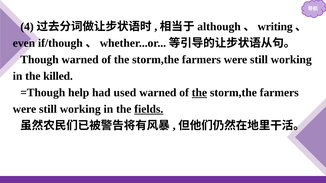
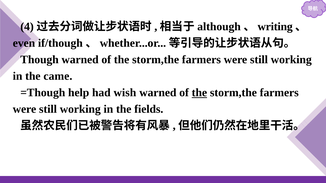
killed: killed -> came
used: used -> wish
fields underline: present -> none
